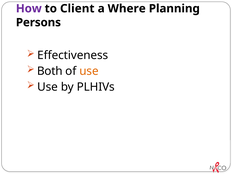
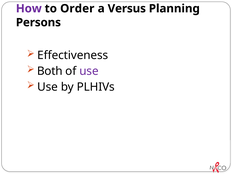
Client: Client -> Order
Where: Where -> Versus
use at (89, 71) colour: orange -> purple
